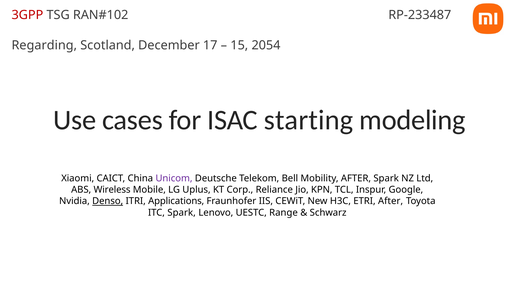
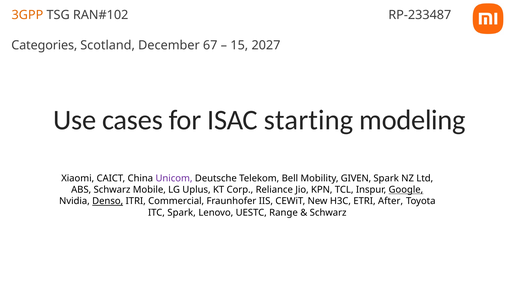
3GPP colour: red -> orange
Regarding: Regarding -> Categories
17: 17 -> 67
2054: 2054 -> 2027
Mobility AFTER: AFTER -> GIVEN
ABS Wireless: Wireless -> Schwarz
Google underline: none -> present
Applications: Applications -> Commercial
